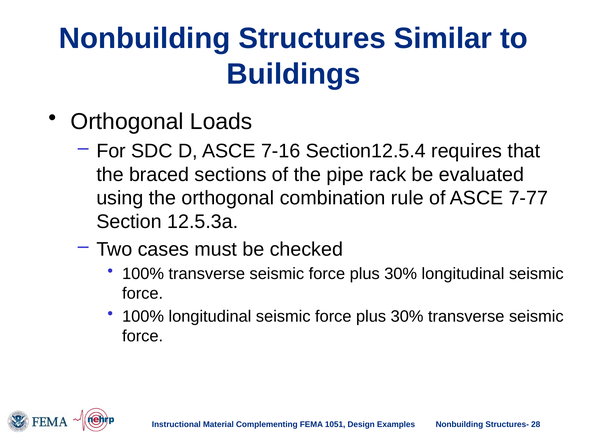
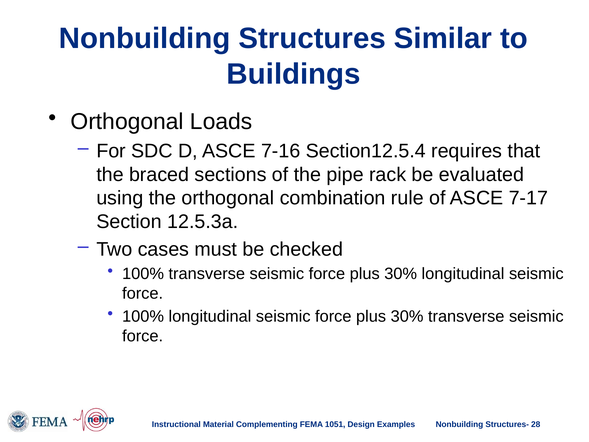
7-77: 7-77 -> 7-17
